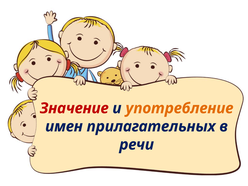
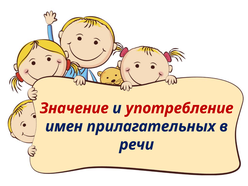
употребление colour: orange -> red
